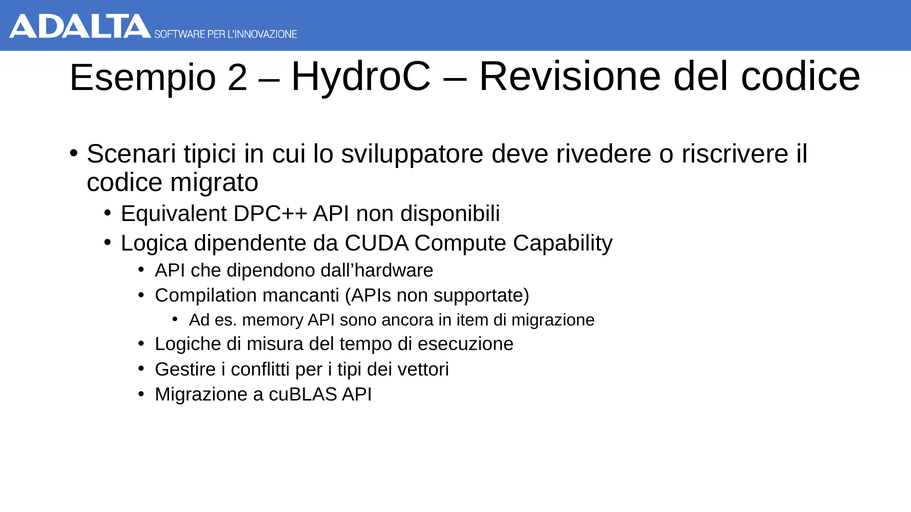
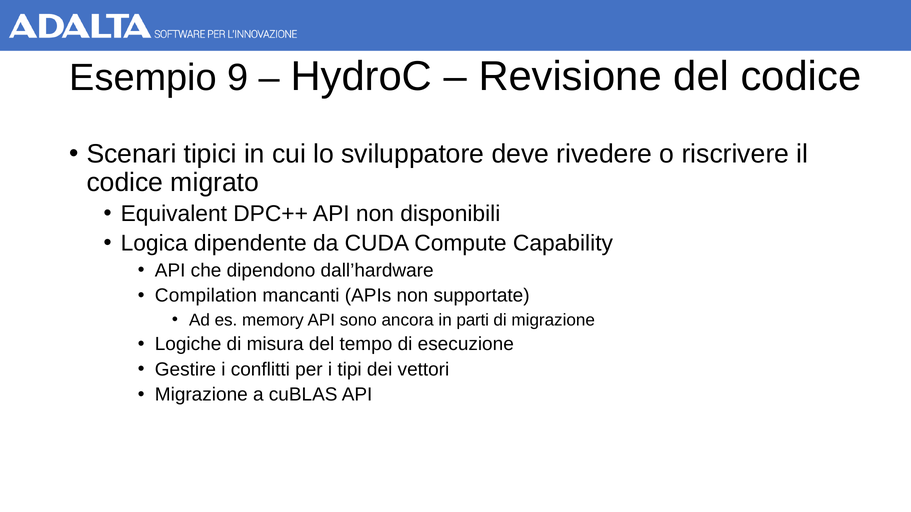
2: 2 -> 9
item: item -> parti
